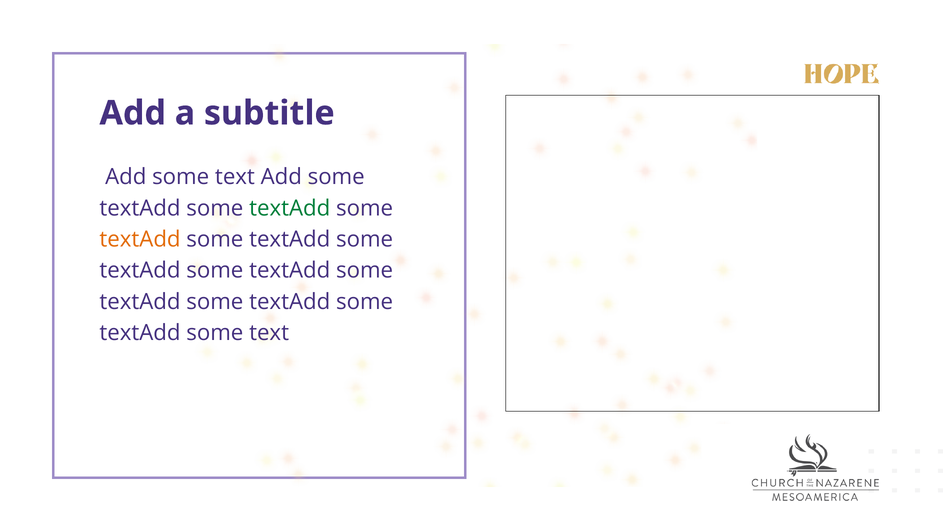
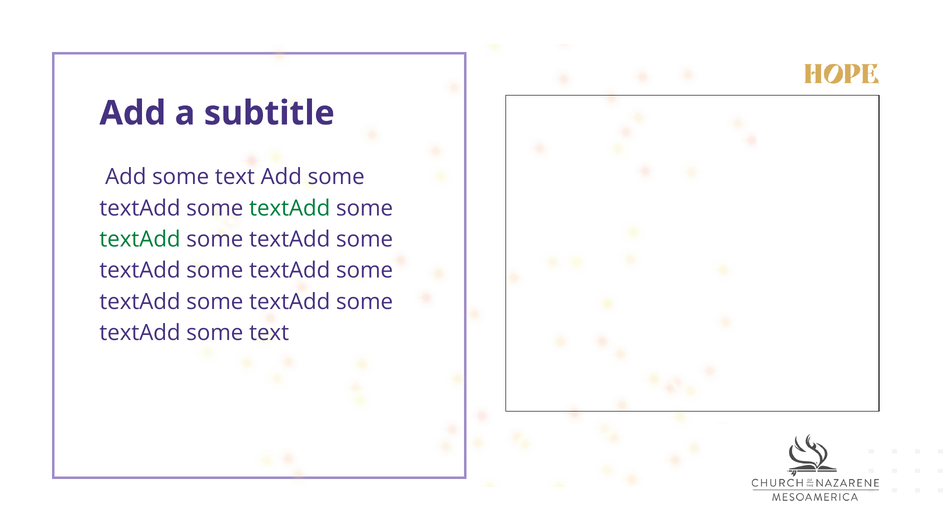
textAdd at (140, 239) colour: orange -> green
